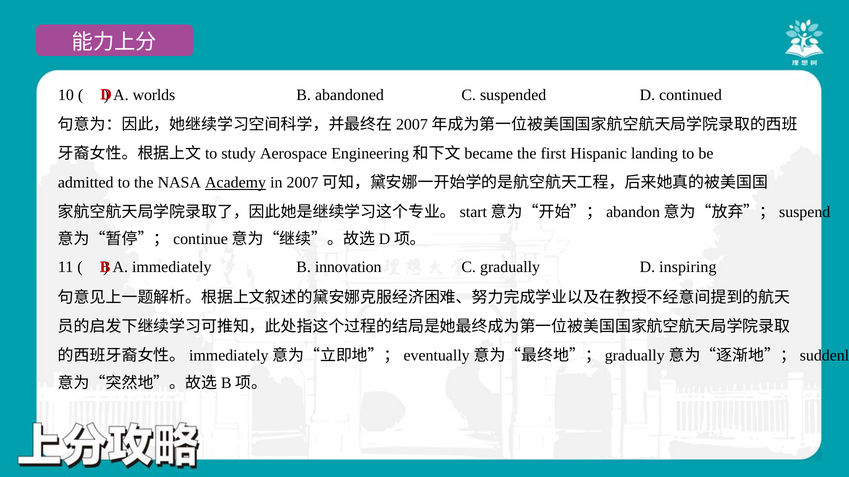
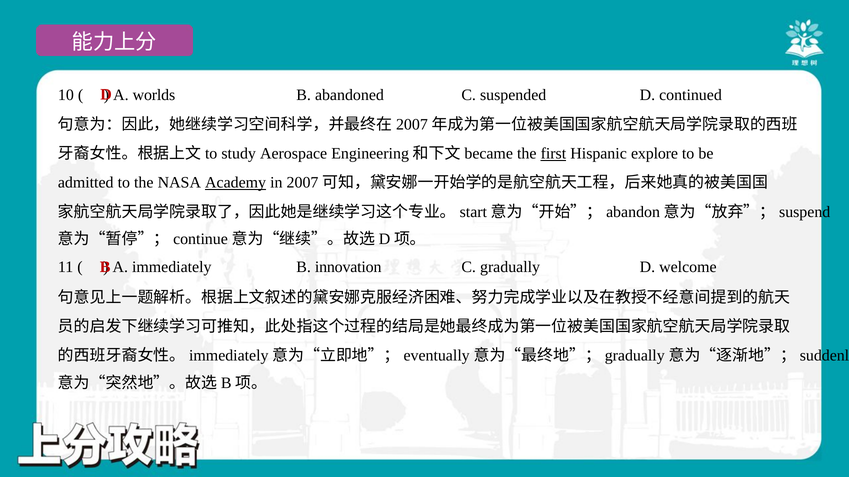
first underline: none -> present
landing: landing -> explore
inspiring: inspiring -> welcome
